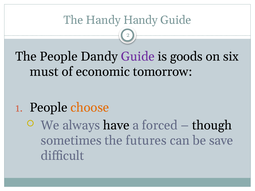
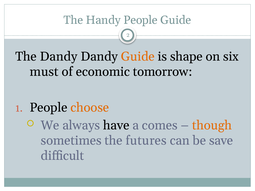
Handy Handy: Handy -> People
The People: People -> Dandy
Guide at (138, 57) colour: purple -> orange
goods: goods -> shape
forced: forced -> comes
though colour: black -> orange
